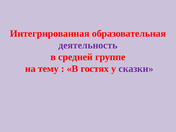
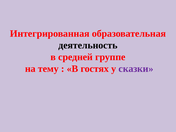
деятельность colour: purple -> black
